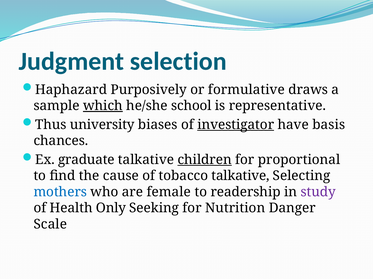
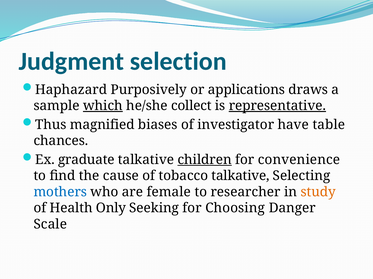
formulative: formulative -> applications
school: school -> collect
representative underline: none -> present
university: university -> magnified
investigator underline: present -> none
basis: basis -> table
proportional: proportional -> convenience
readership: readership -> researcher
study colour: purple -> orange
Nutrition: Nutrition -> Choosing
